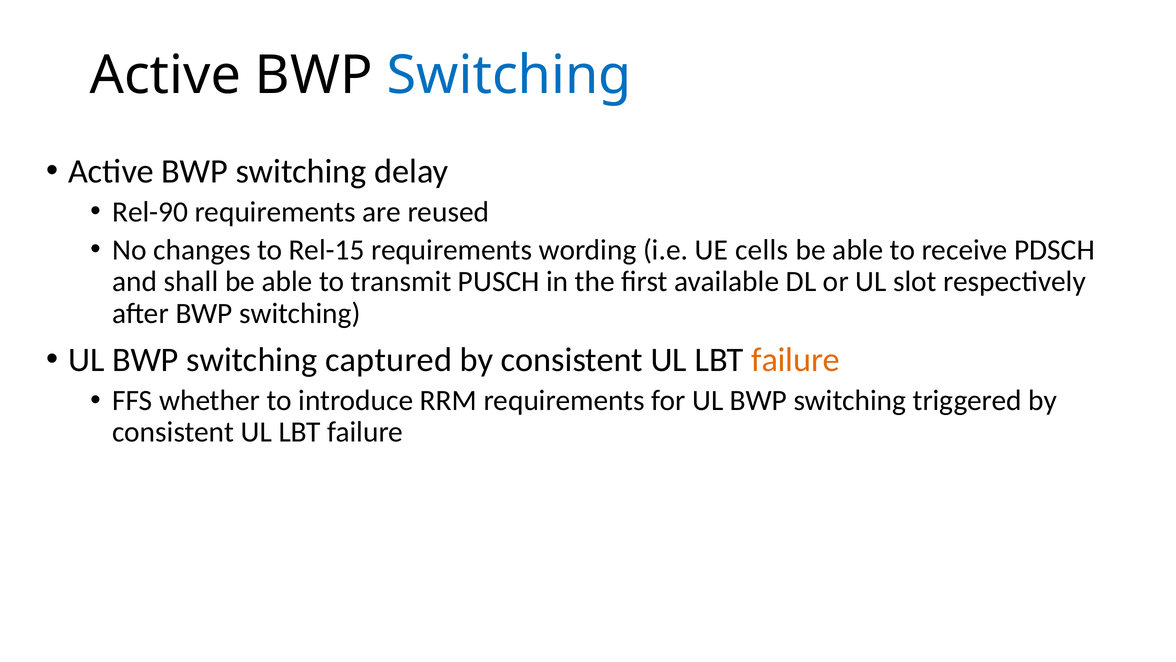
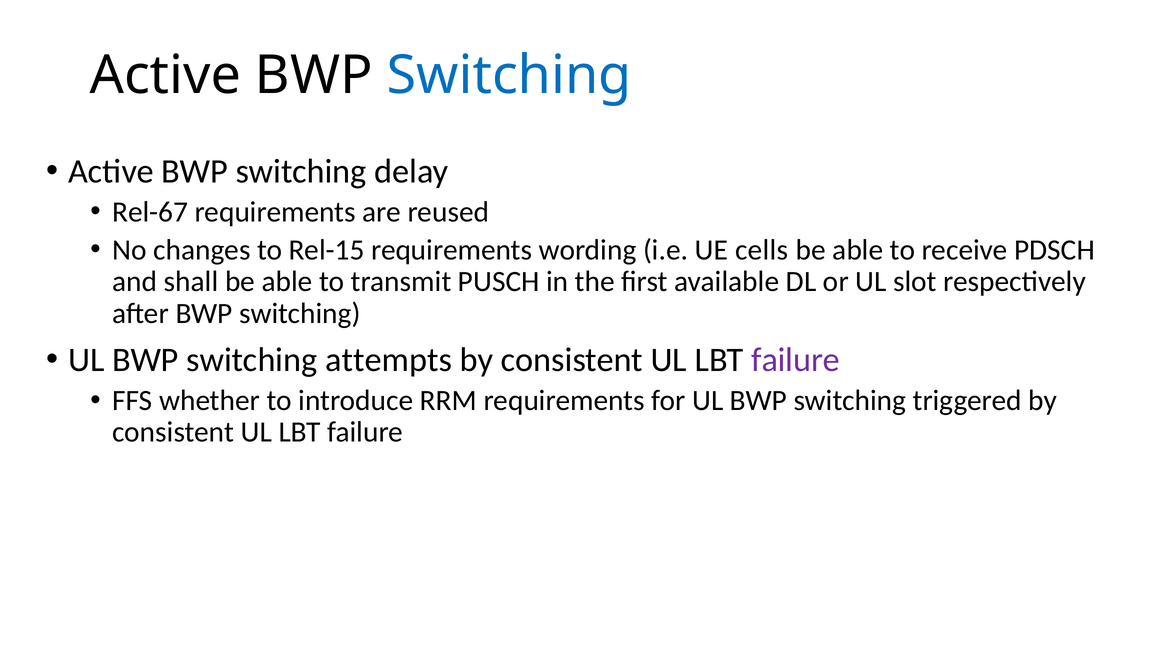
Rel-90: Rel-90 -> Rel-67
captured: captured -> attempts
failure at (796, 360) colour: orange -> purple
